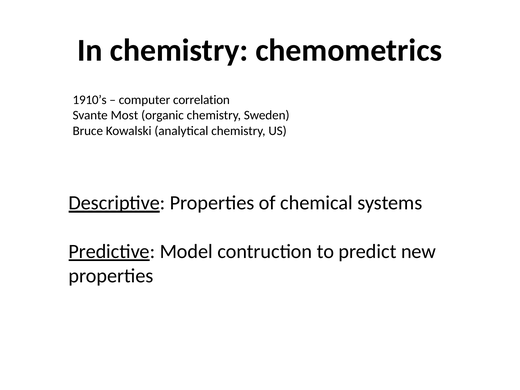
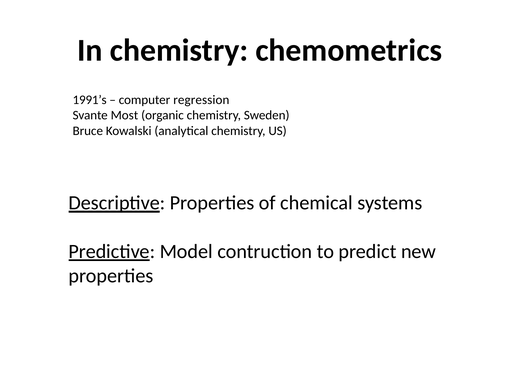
1910’s: 1910’s -> 1991’s
correlation: correlation -> regression
